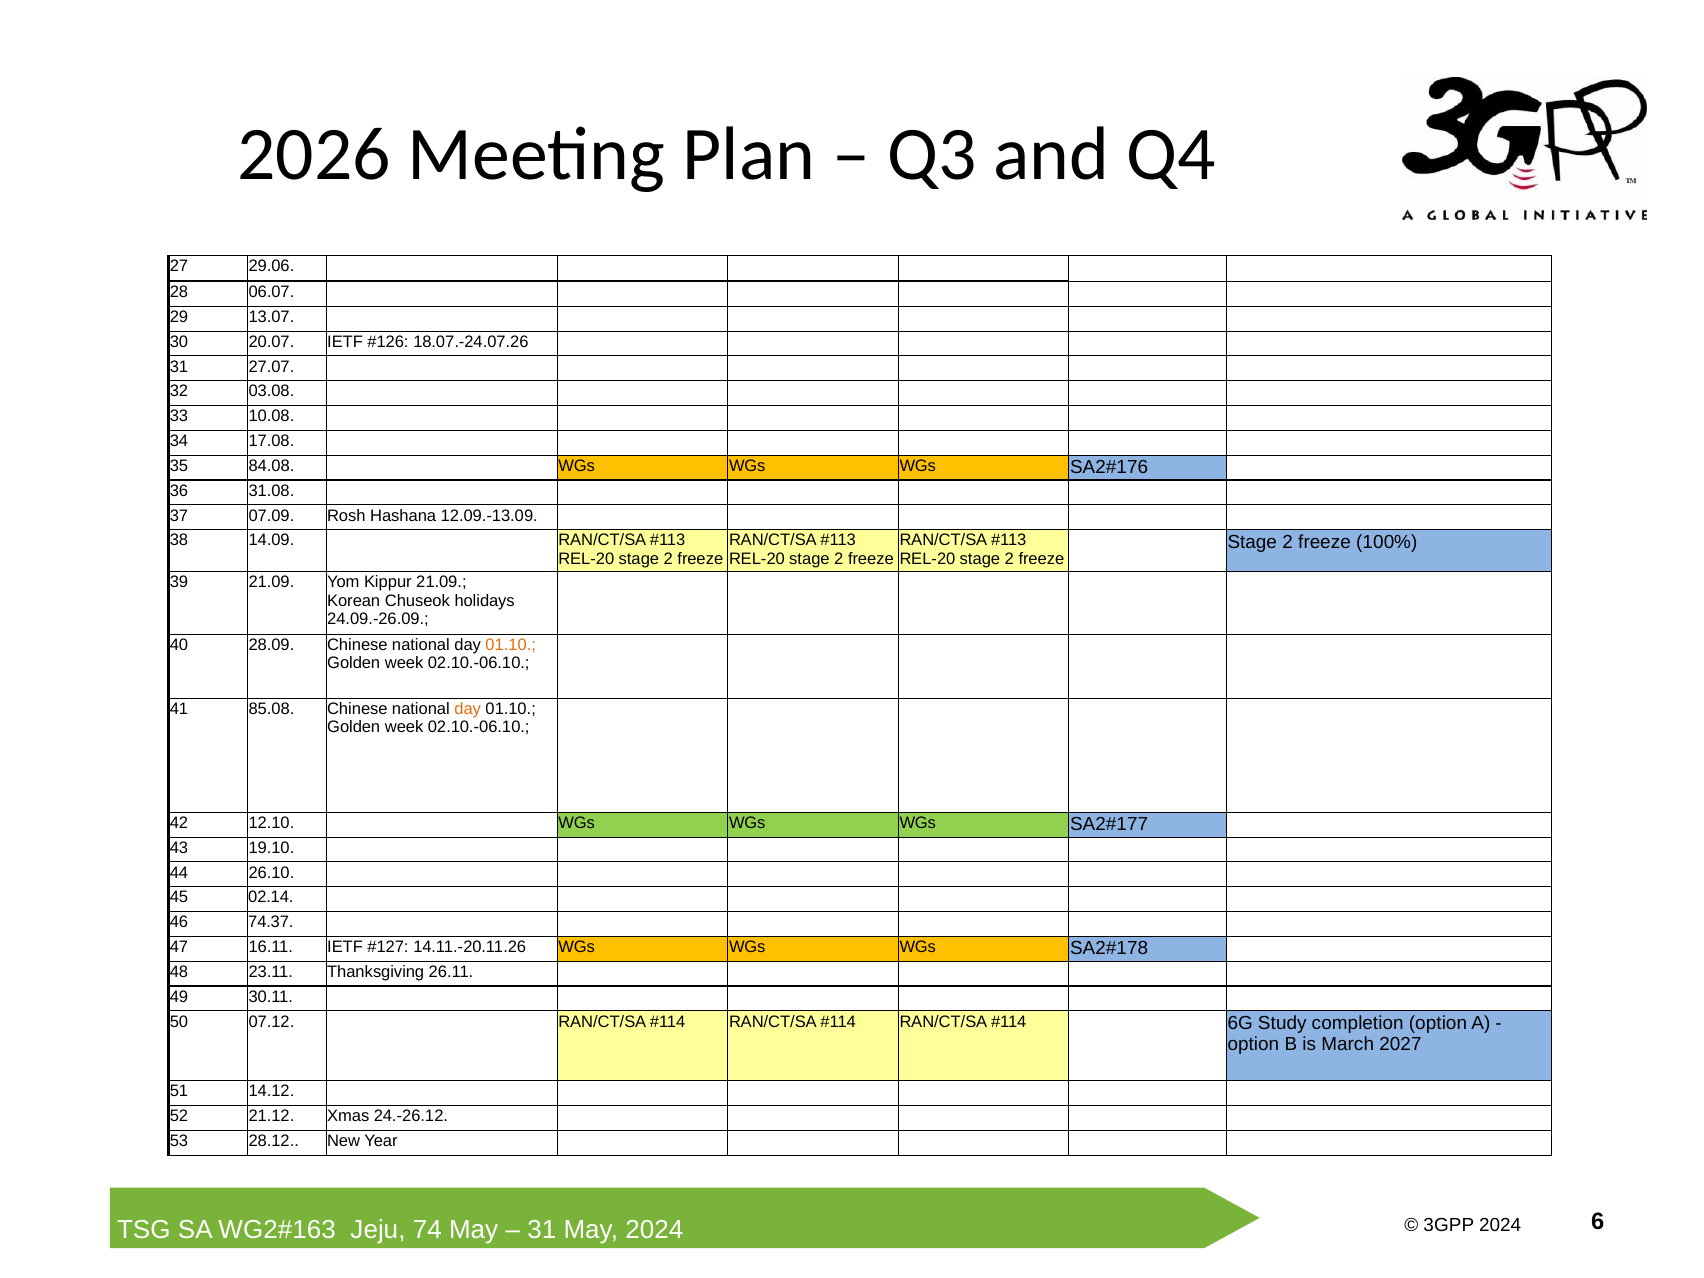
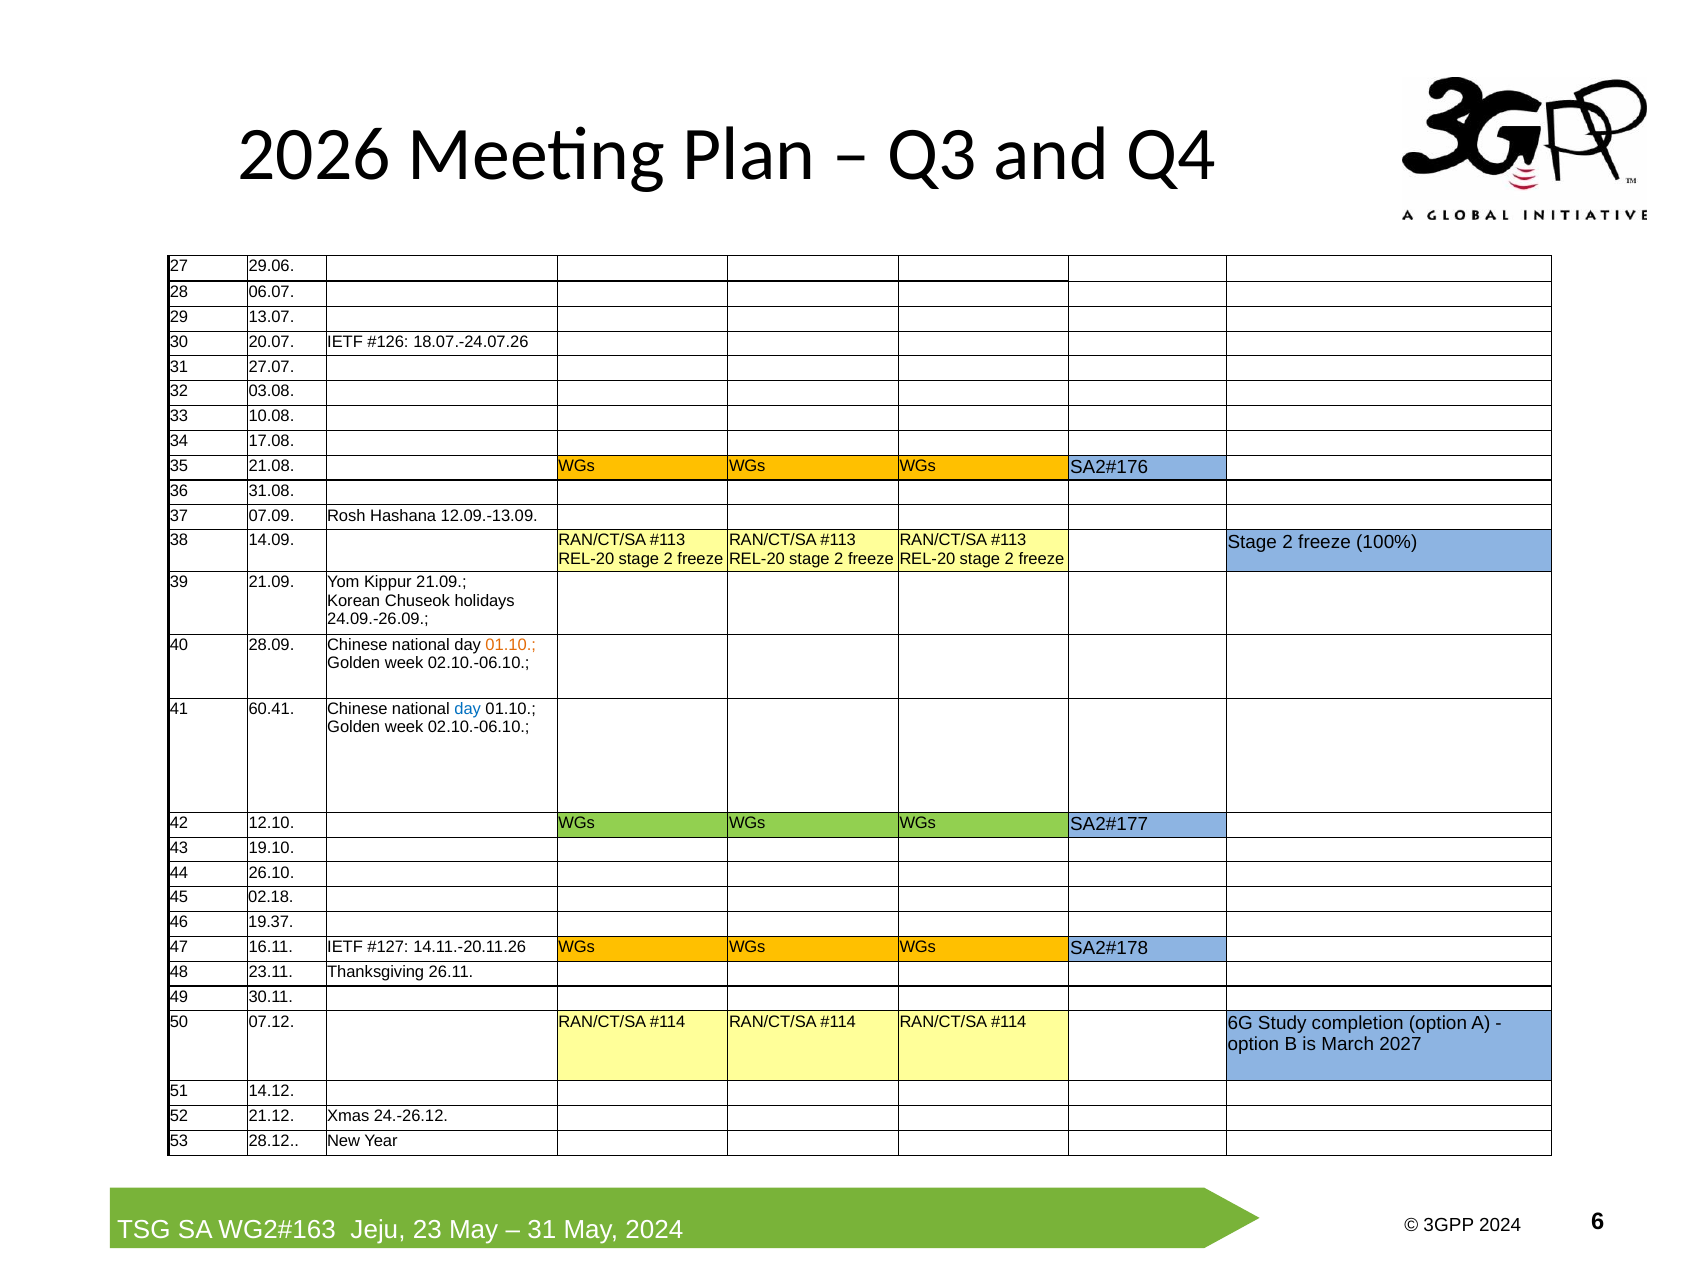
84.08: 84.08 -> 21.08
85.08: 85.08 -> 60.41
day at (468, 709) colour: orange -> blue
02.14: 02.14 -> 02.18
74.37: 74.37 -> 19.37
74: 74 -> 23
